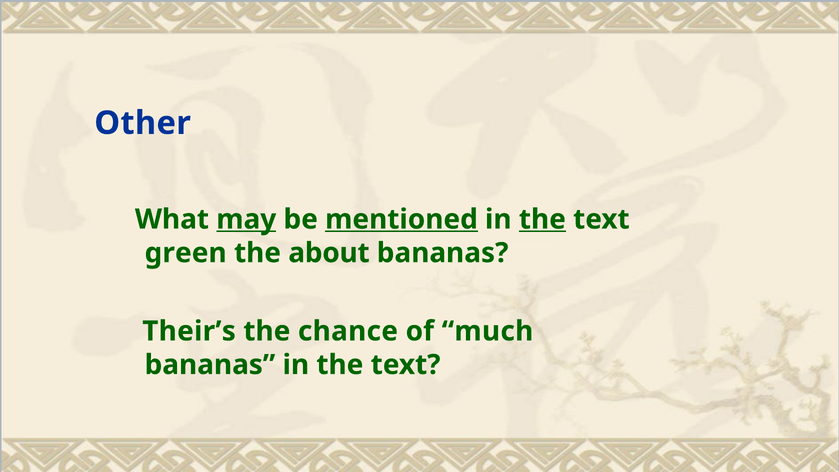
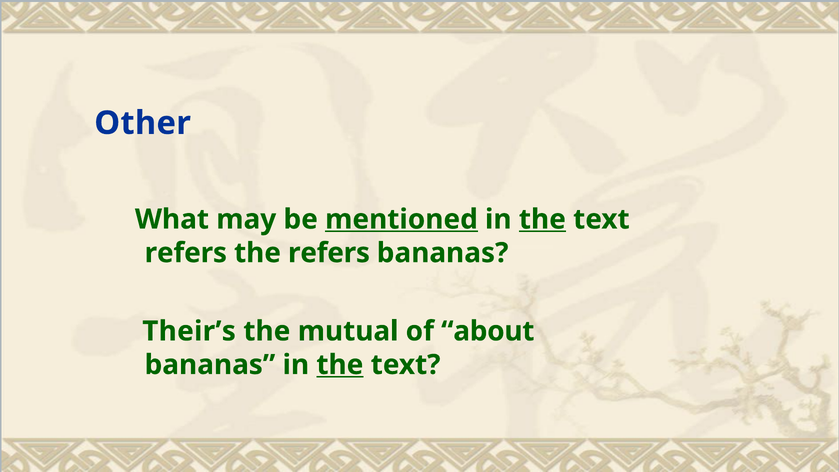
may underline: present -> none
green at (186, 253): green -> refers
the about: about -> refers
chance: chance -> mutual
much: much -> about
the at (340, 365) underline: none -> present
